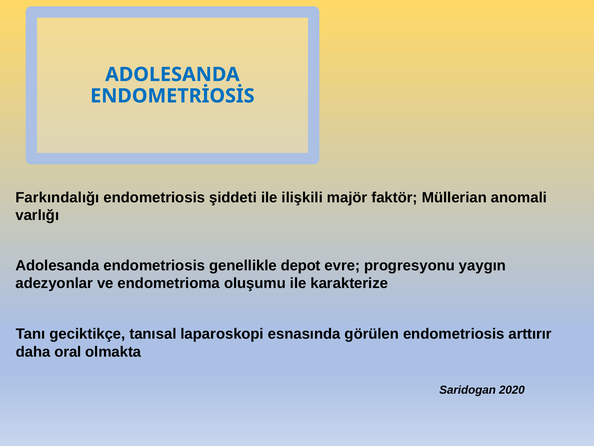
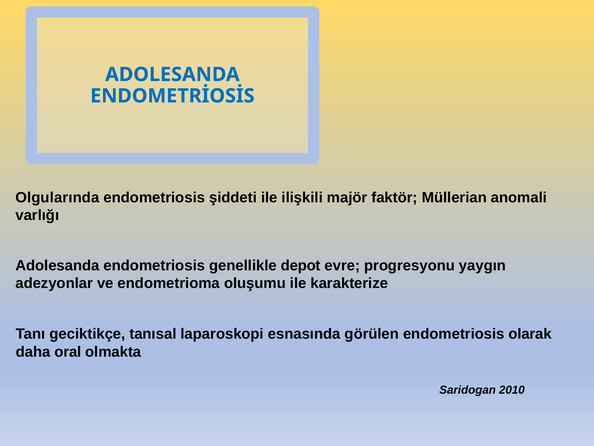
Farkındalığı: Farkındalığı -> Olgularında
arttırır: arttırır -> olarak
2020: 2020 -> 2010
